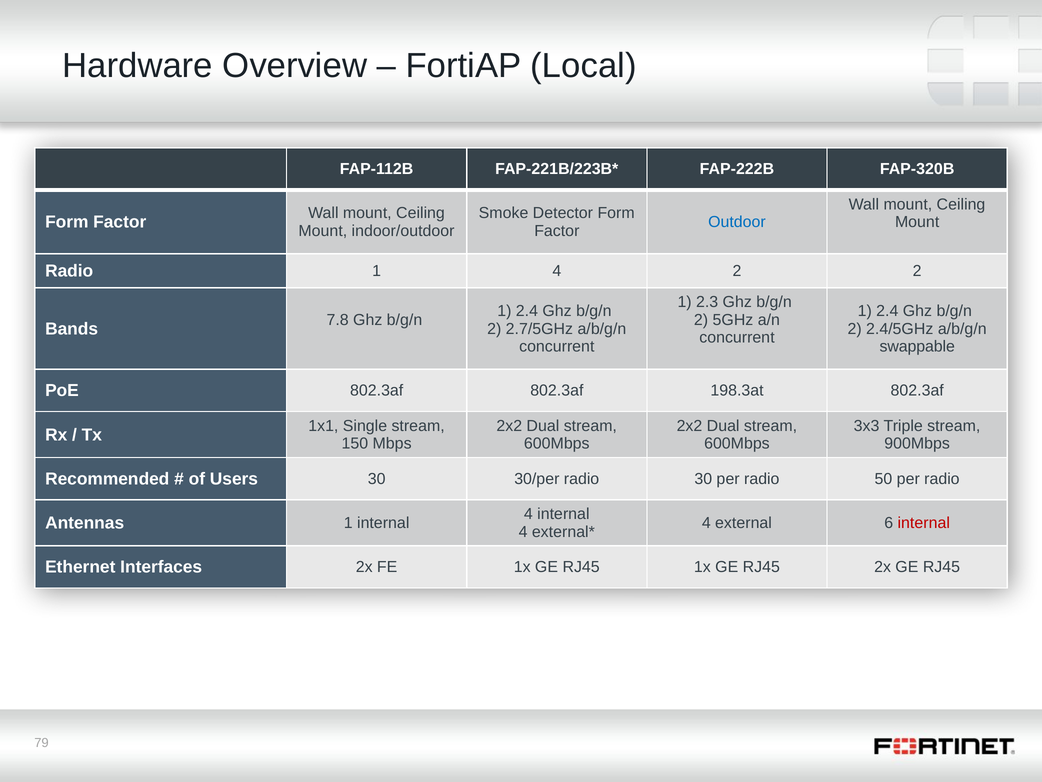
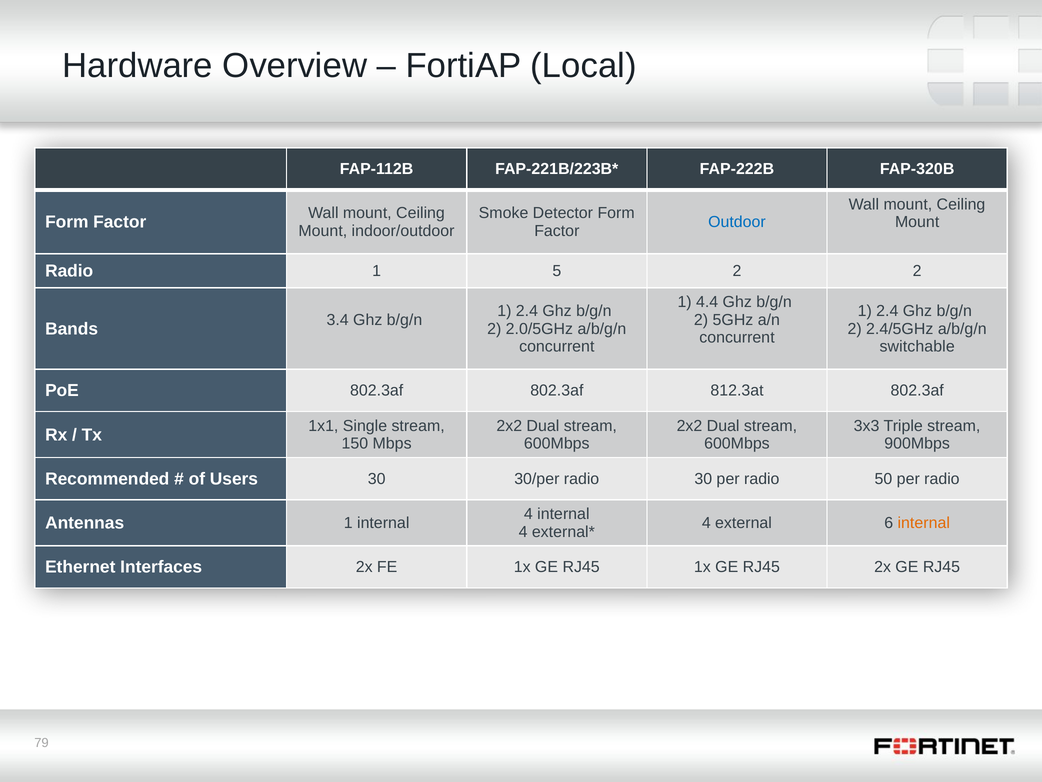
1 4: 4 -> 5
2.3: 2.3 -> 4.4
7.8: 7.8 -> 3.4
2.7/5GHz: 2.7/5GHz -> 2.0/5GHz
swappable: swappable -> switchable
198.3at: 198.3at -> 812.3at
internal at (924, 523) colour: red -> orange
